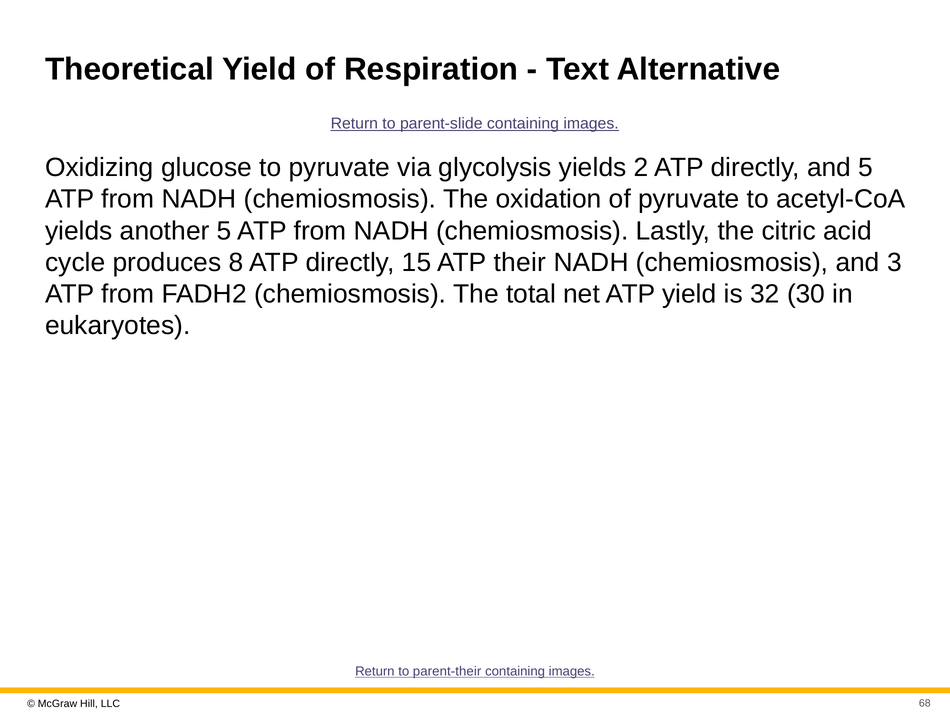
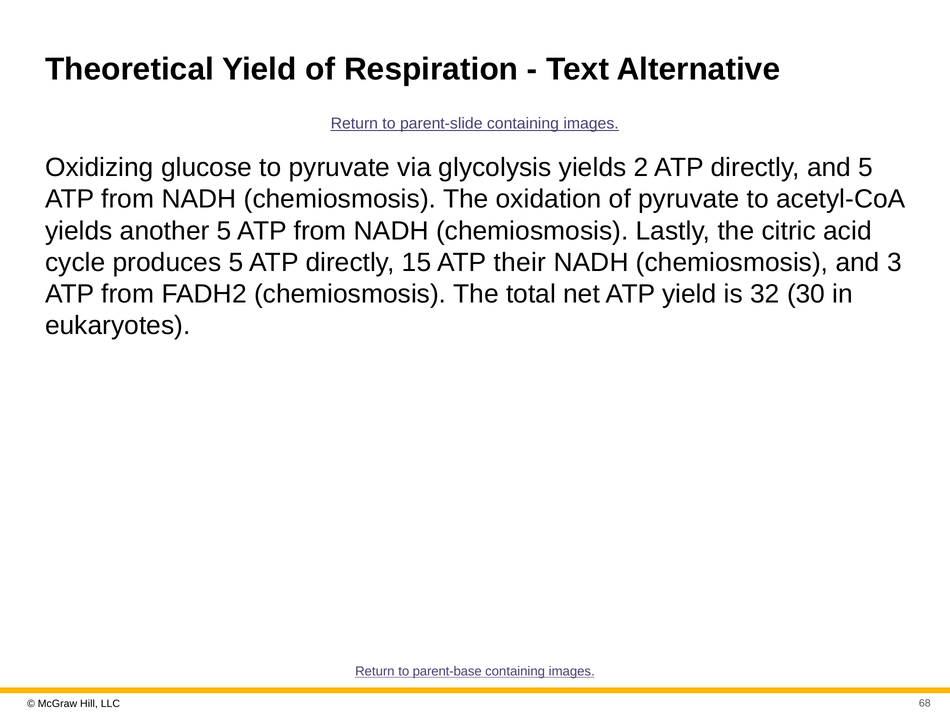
produces 8: 8 -> 5
parent-their: parent-their -> parent-base
